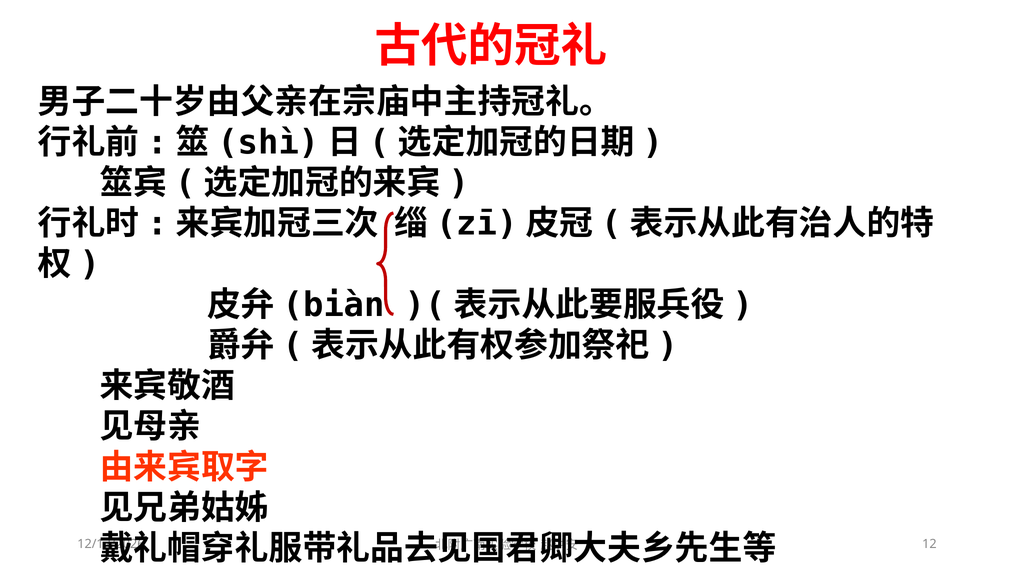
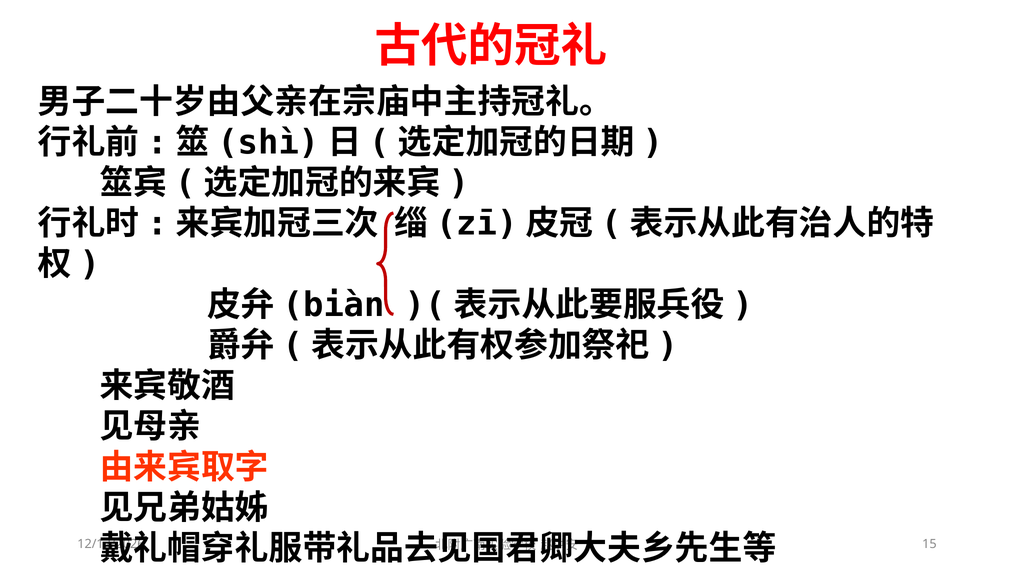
12: 12 -> 15
